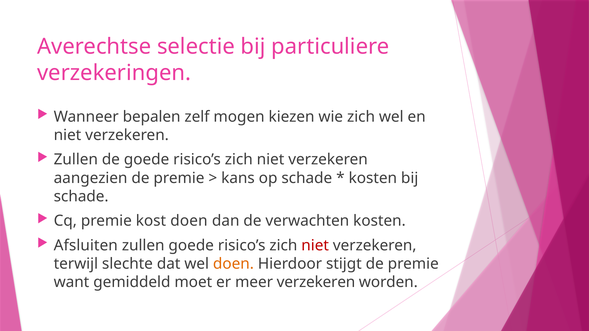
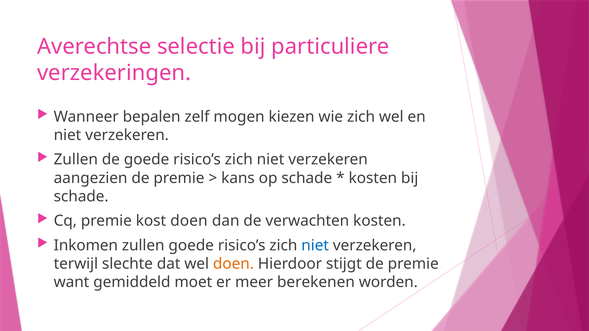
Afsluiten: Afsluiten -> Inkomen
niet at (315, 246) colour: red -> blue
meer verzekeren: verzekeren -> berekenen
